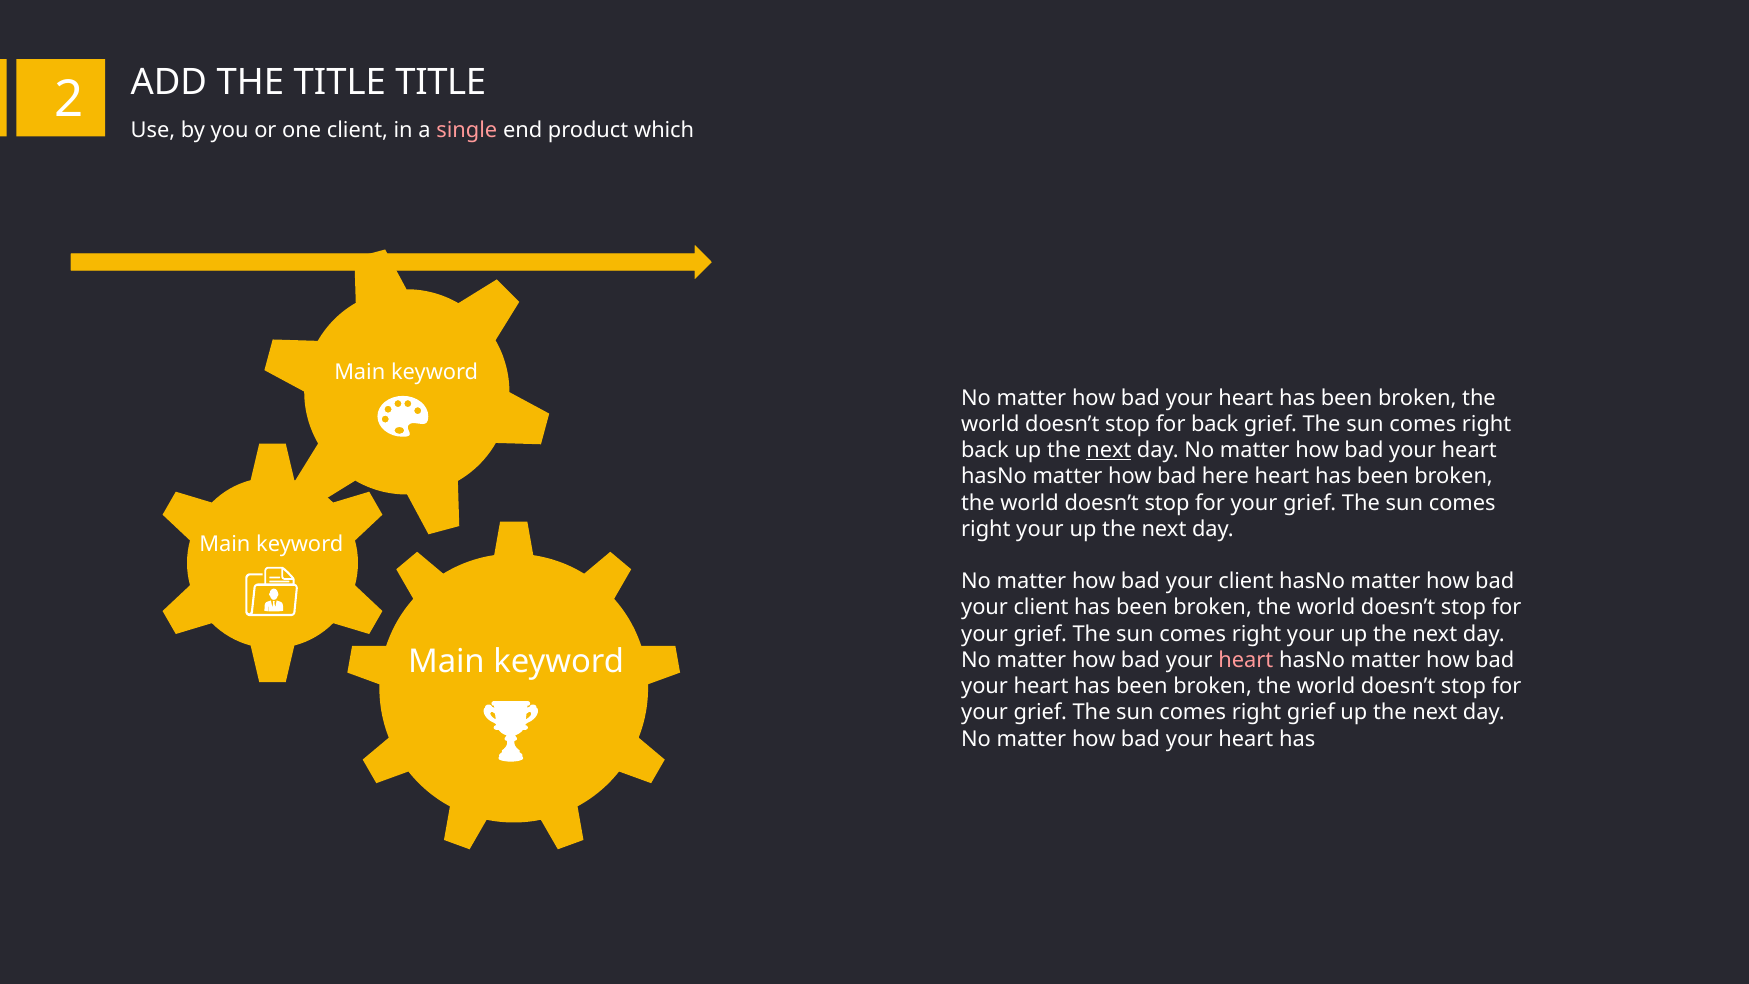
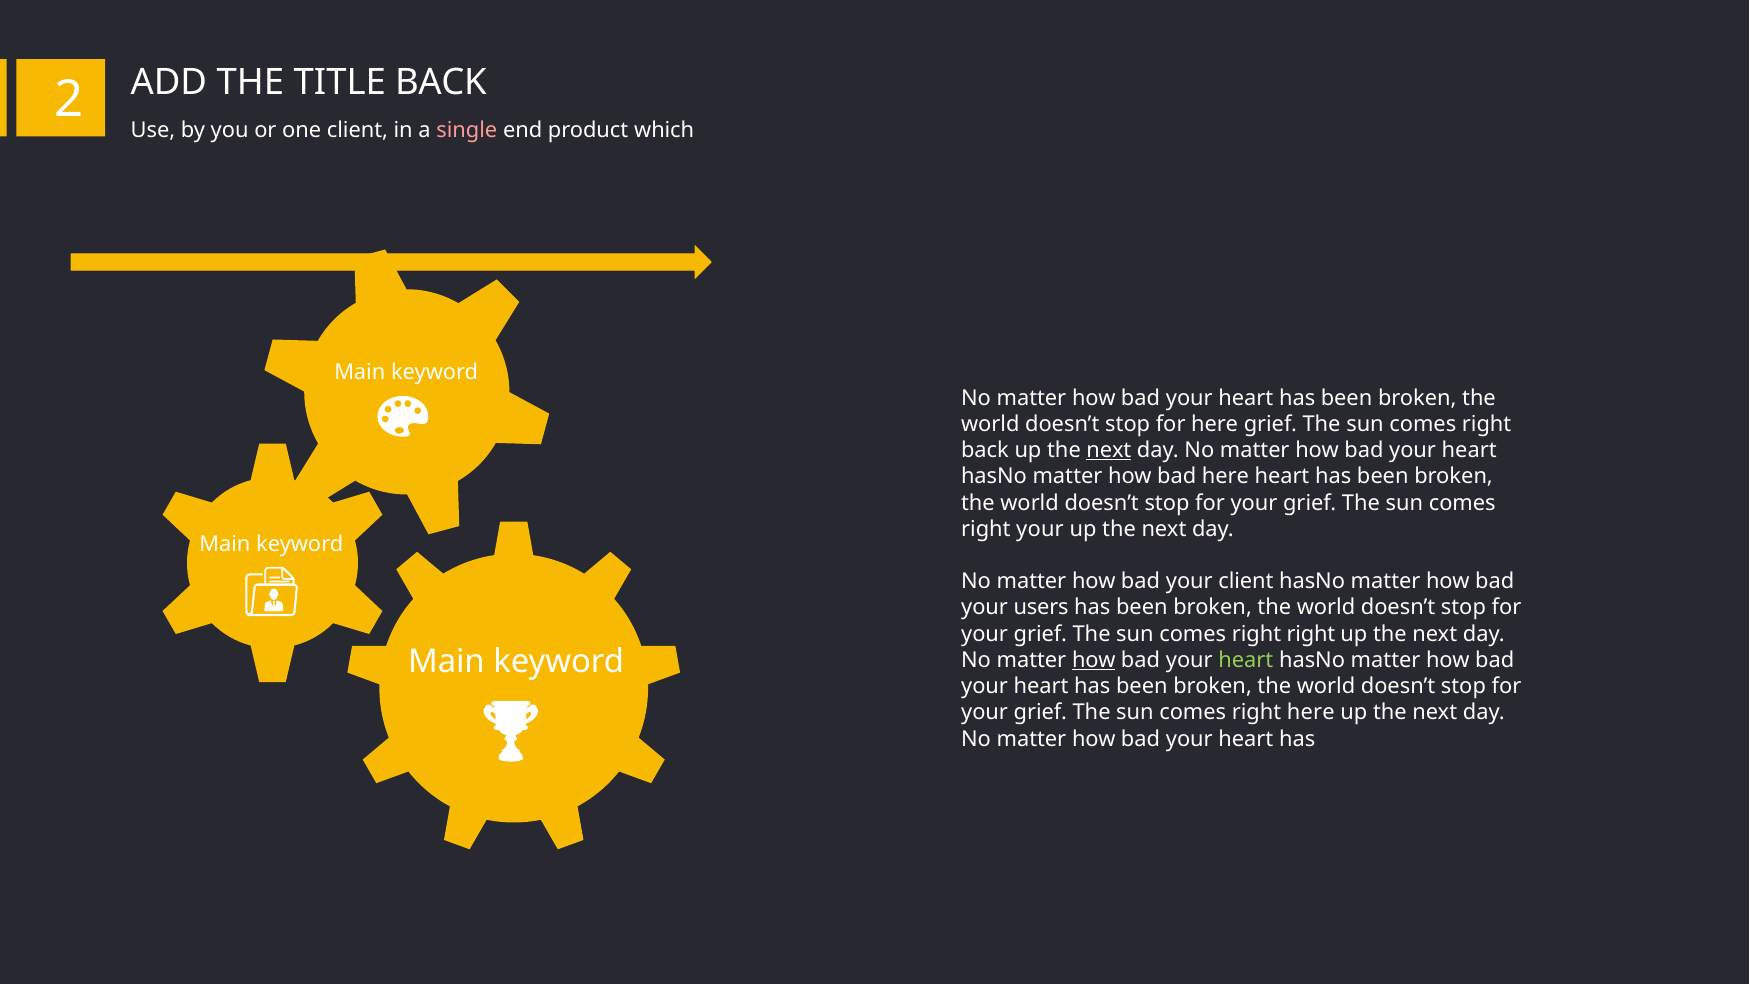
TITLE TITLE: TITLE -> BACK
for back: back -> here
client at (1041, 608): client -> users
your at (1311, 634): your -> right
how at (1094, 660) underline: none -> present
heart at (1246, 660) colour: pink -> light green
right grief: grief -> here
